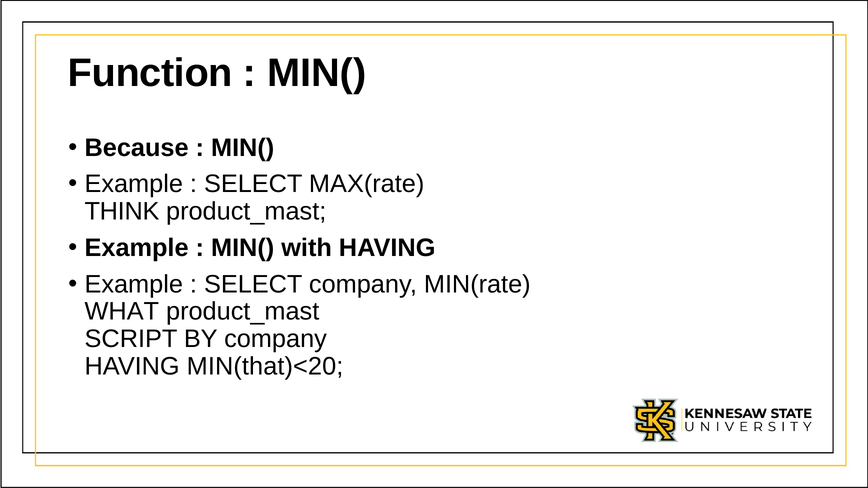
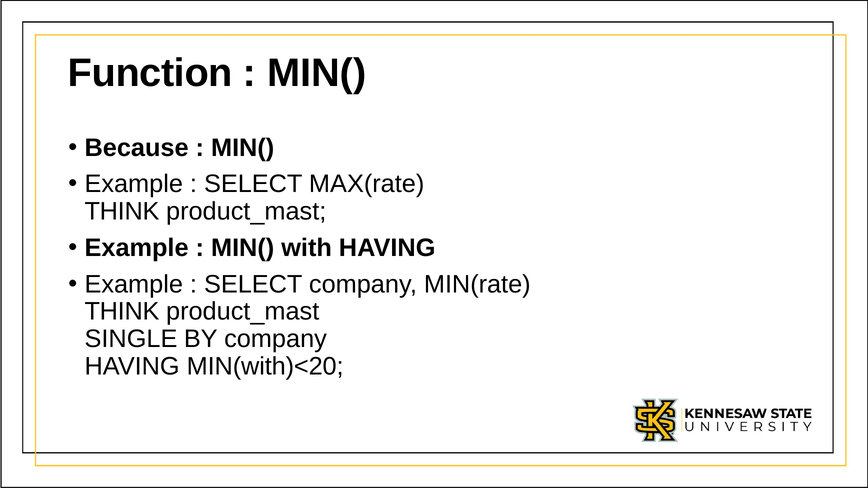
WHAT at (122, 312): WHAT -> THINK
SCRIPT: SCRIPT -> SINGLE
MIN(that)<20: MIN(that)<20 -> MIN(with)<20
